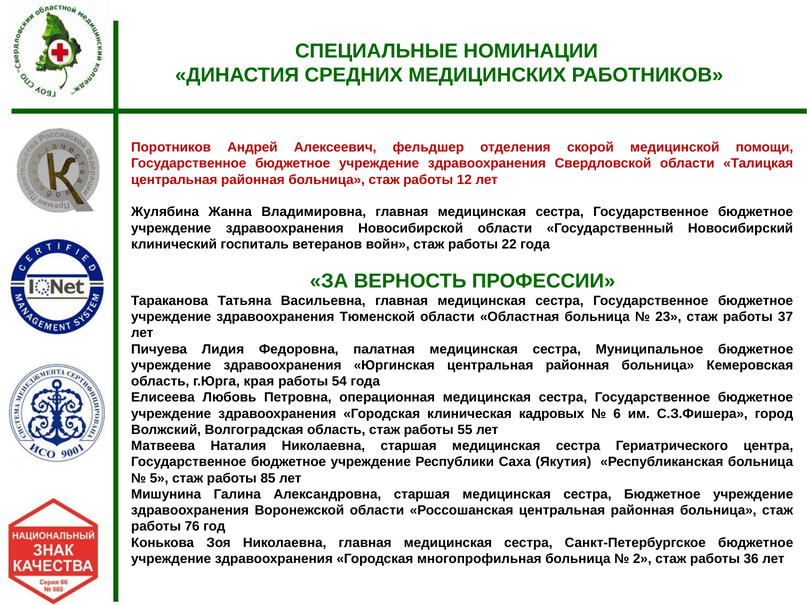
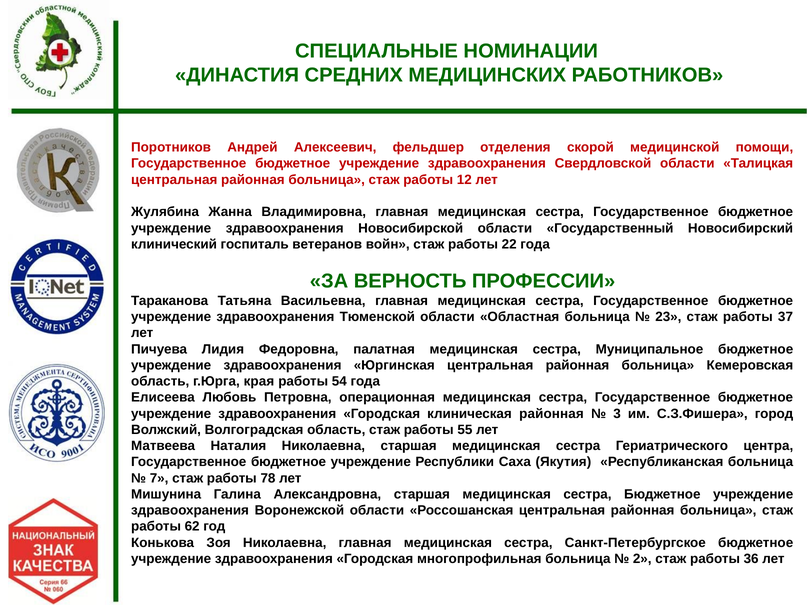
клиническая кадровых: кадровых -> районная
6: 6 -> 3
5: 5 -> 7
85: 85 -> 78
76: 76 -> 62
